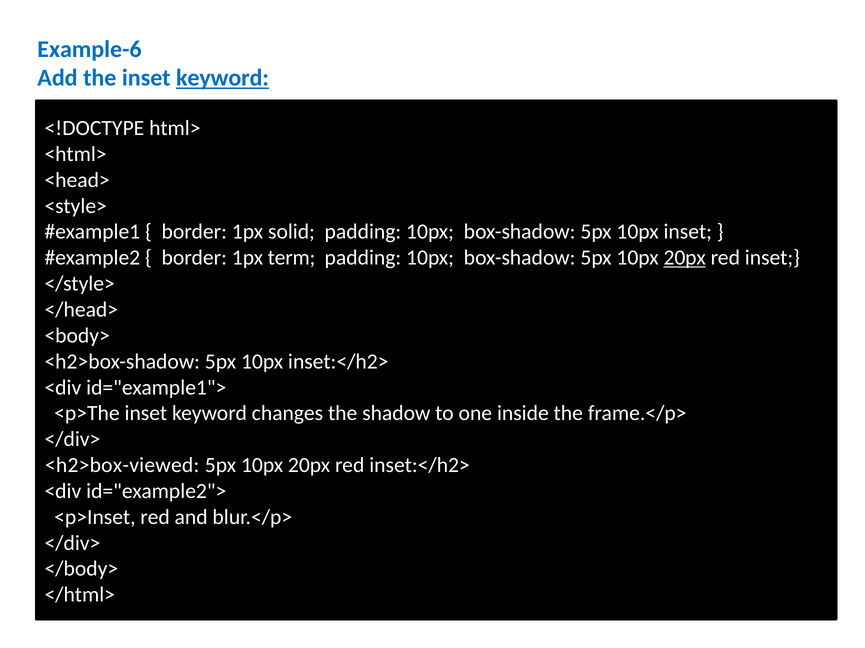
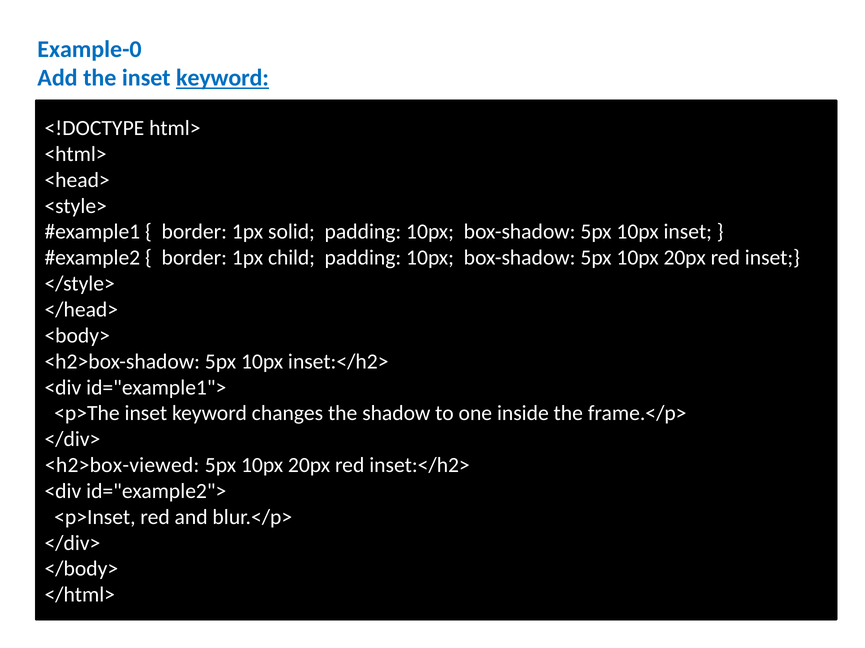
Example-6: Example-6 -> Example-0
term: term -> child
20px at (685, 258) underline: present -> none
